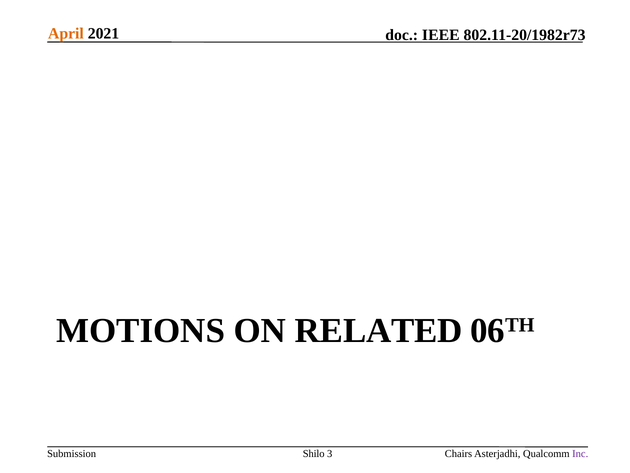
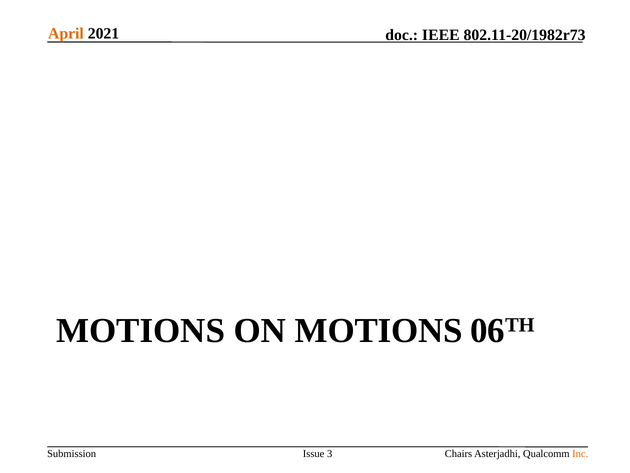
ON RELATED: RELATED -> MOTIONS
Shilo: Shilo -> Issue
Inc colour: purple -> orange
